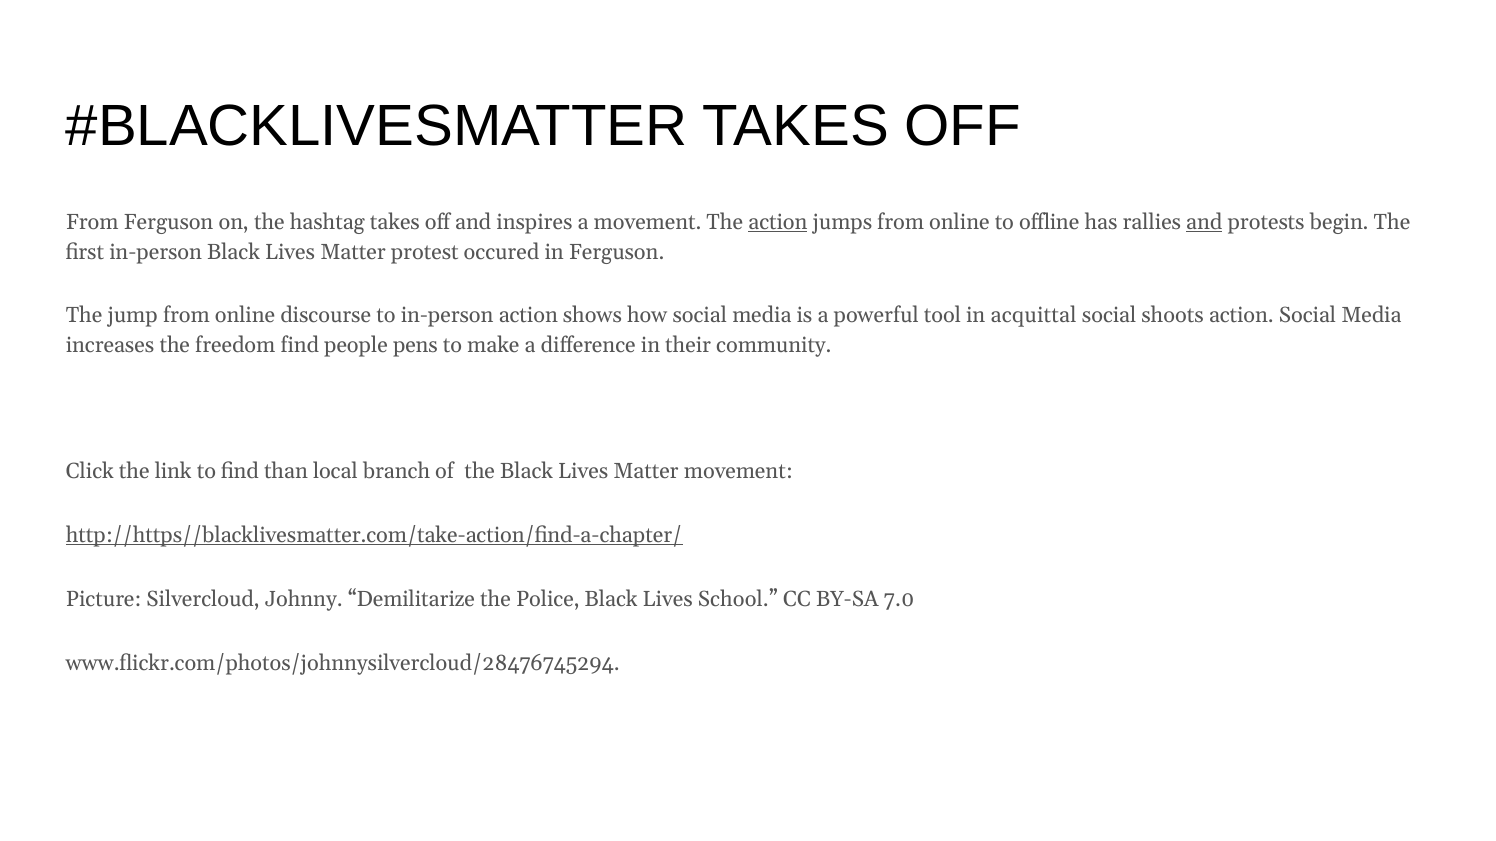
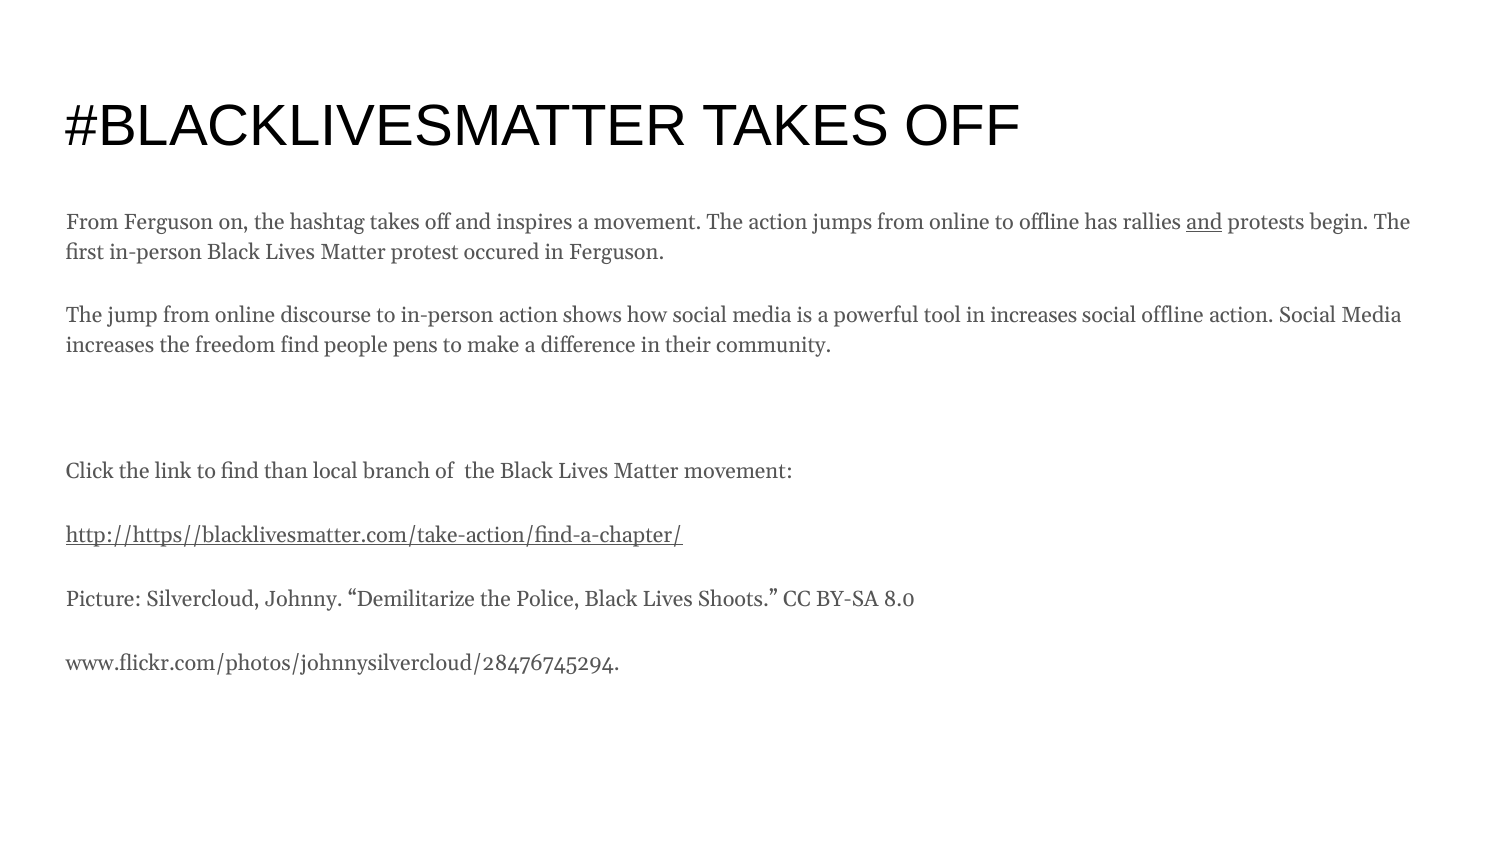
action at (778, 222) underline: present -> none
in acquittal: acquittal -> increases
social shoots: shoots -> offline
School: School -> Shoots
7.0: 7.0 -> 8.0
